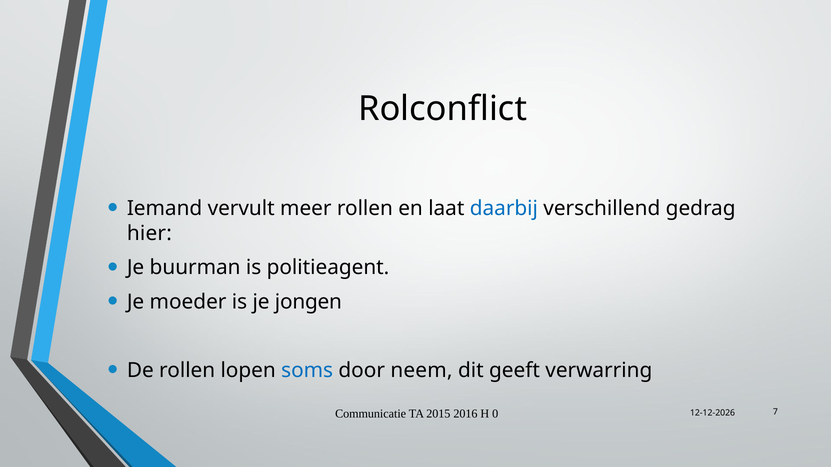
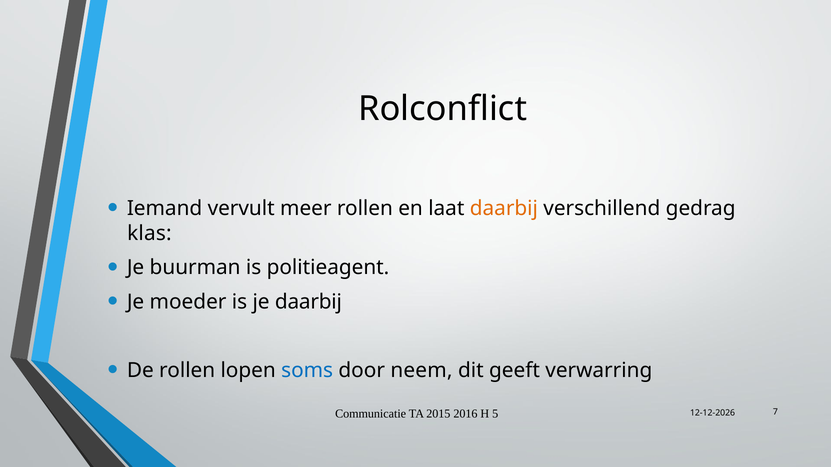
daarbij at (504, 209) colour: blue -> orange
hier: hier -> klas
je jongen: jongen -> daarbij
0: 0 -> 5
